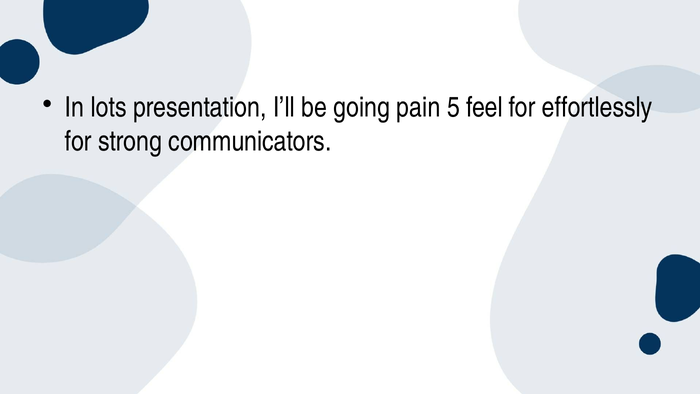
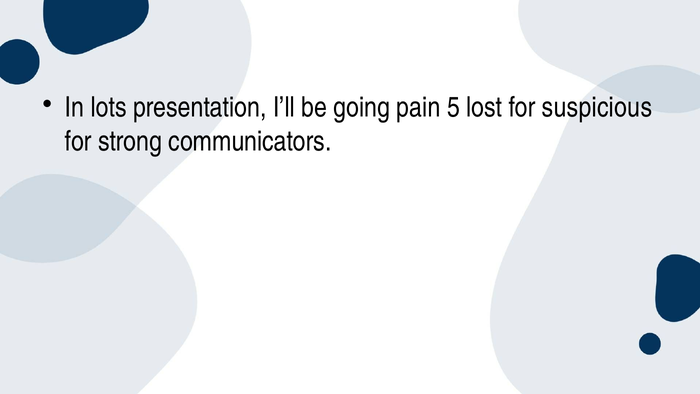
feel: feel -> lost
effortlessly: effortlessly -> suspicious
